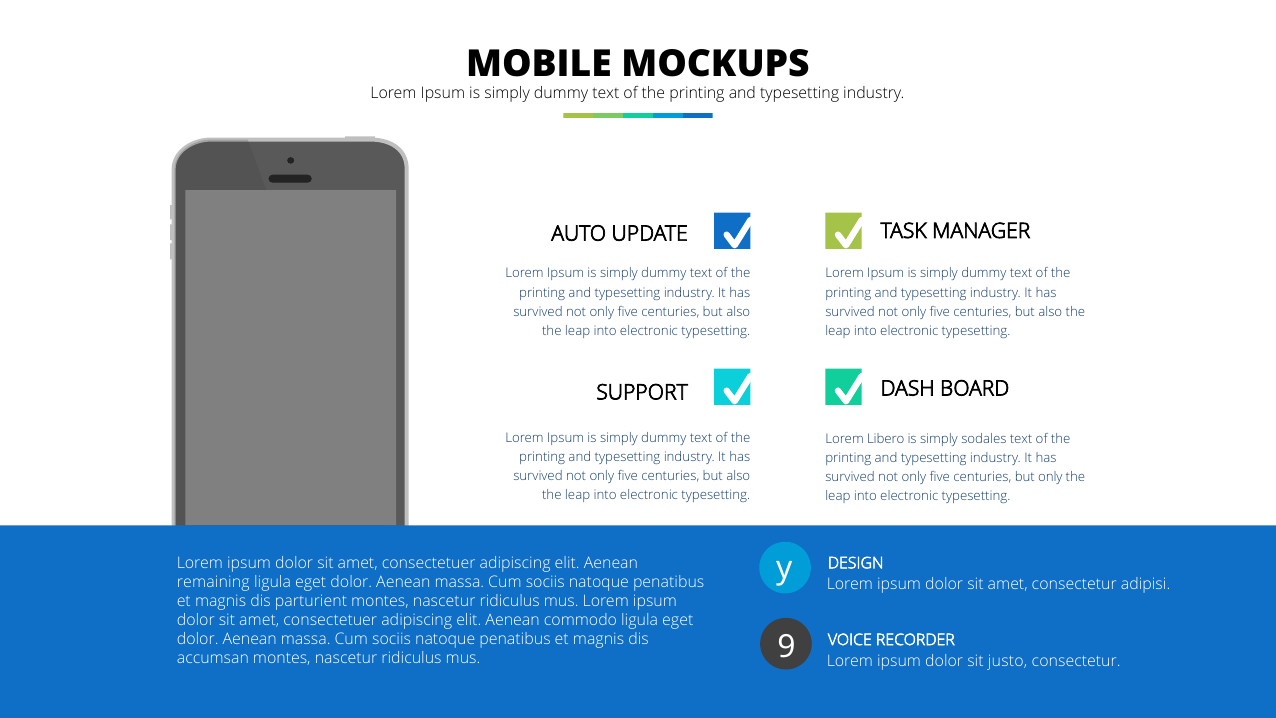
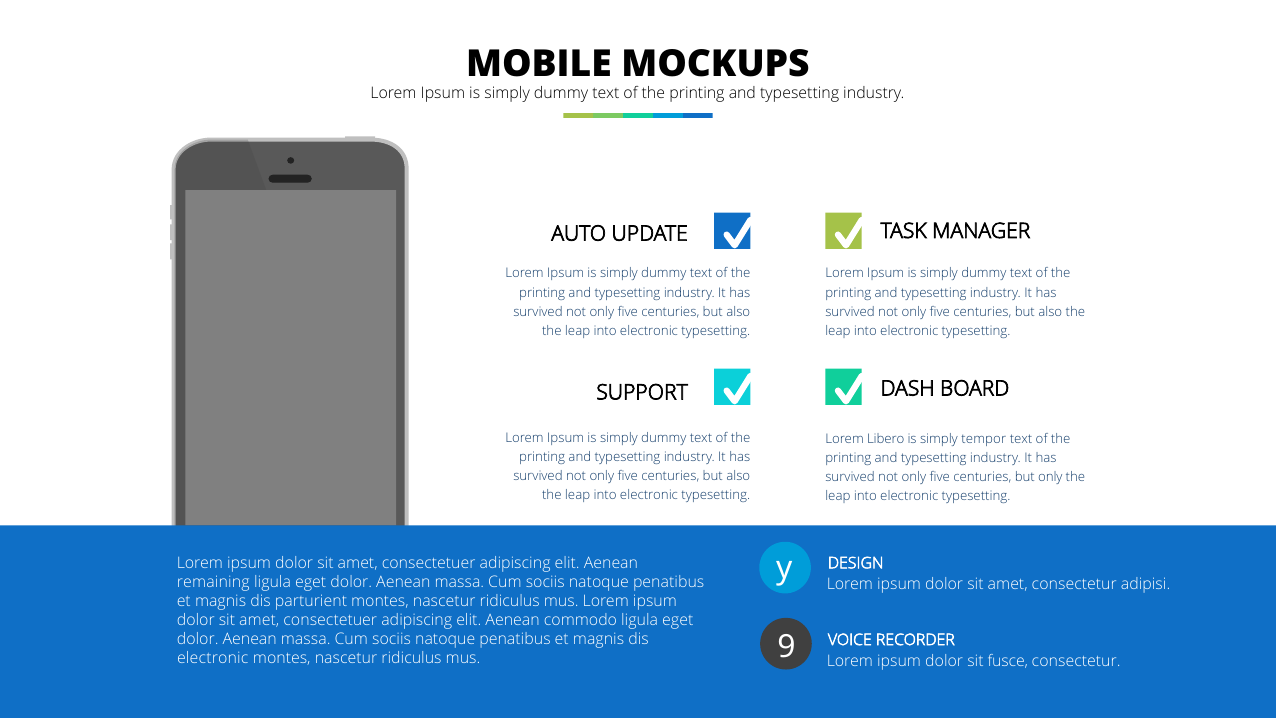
sodales: sodales -> tempor
accumsan at (213, 658): accumsan -> electronic
justo: justo -> fusce
